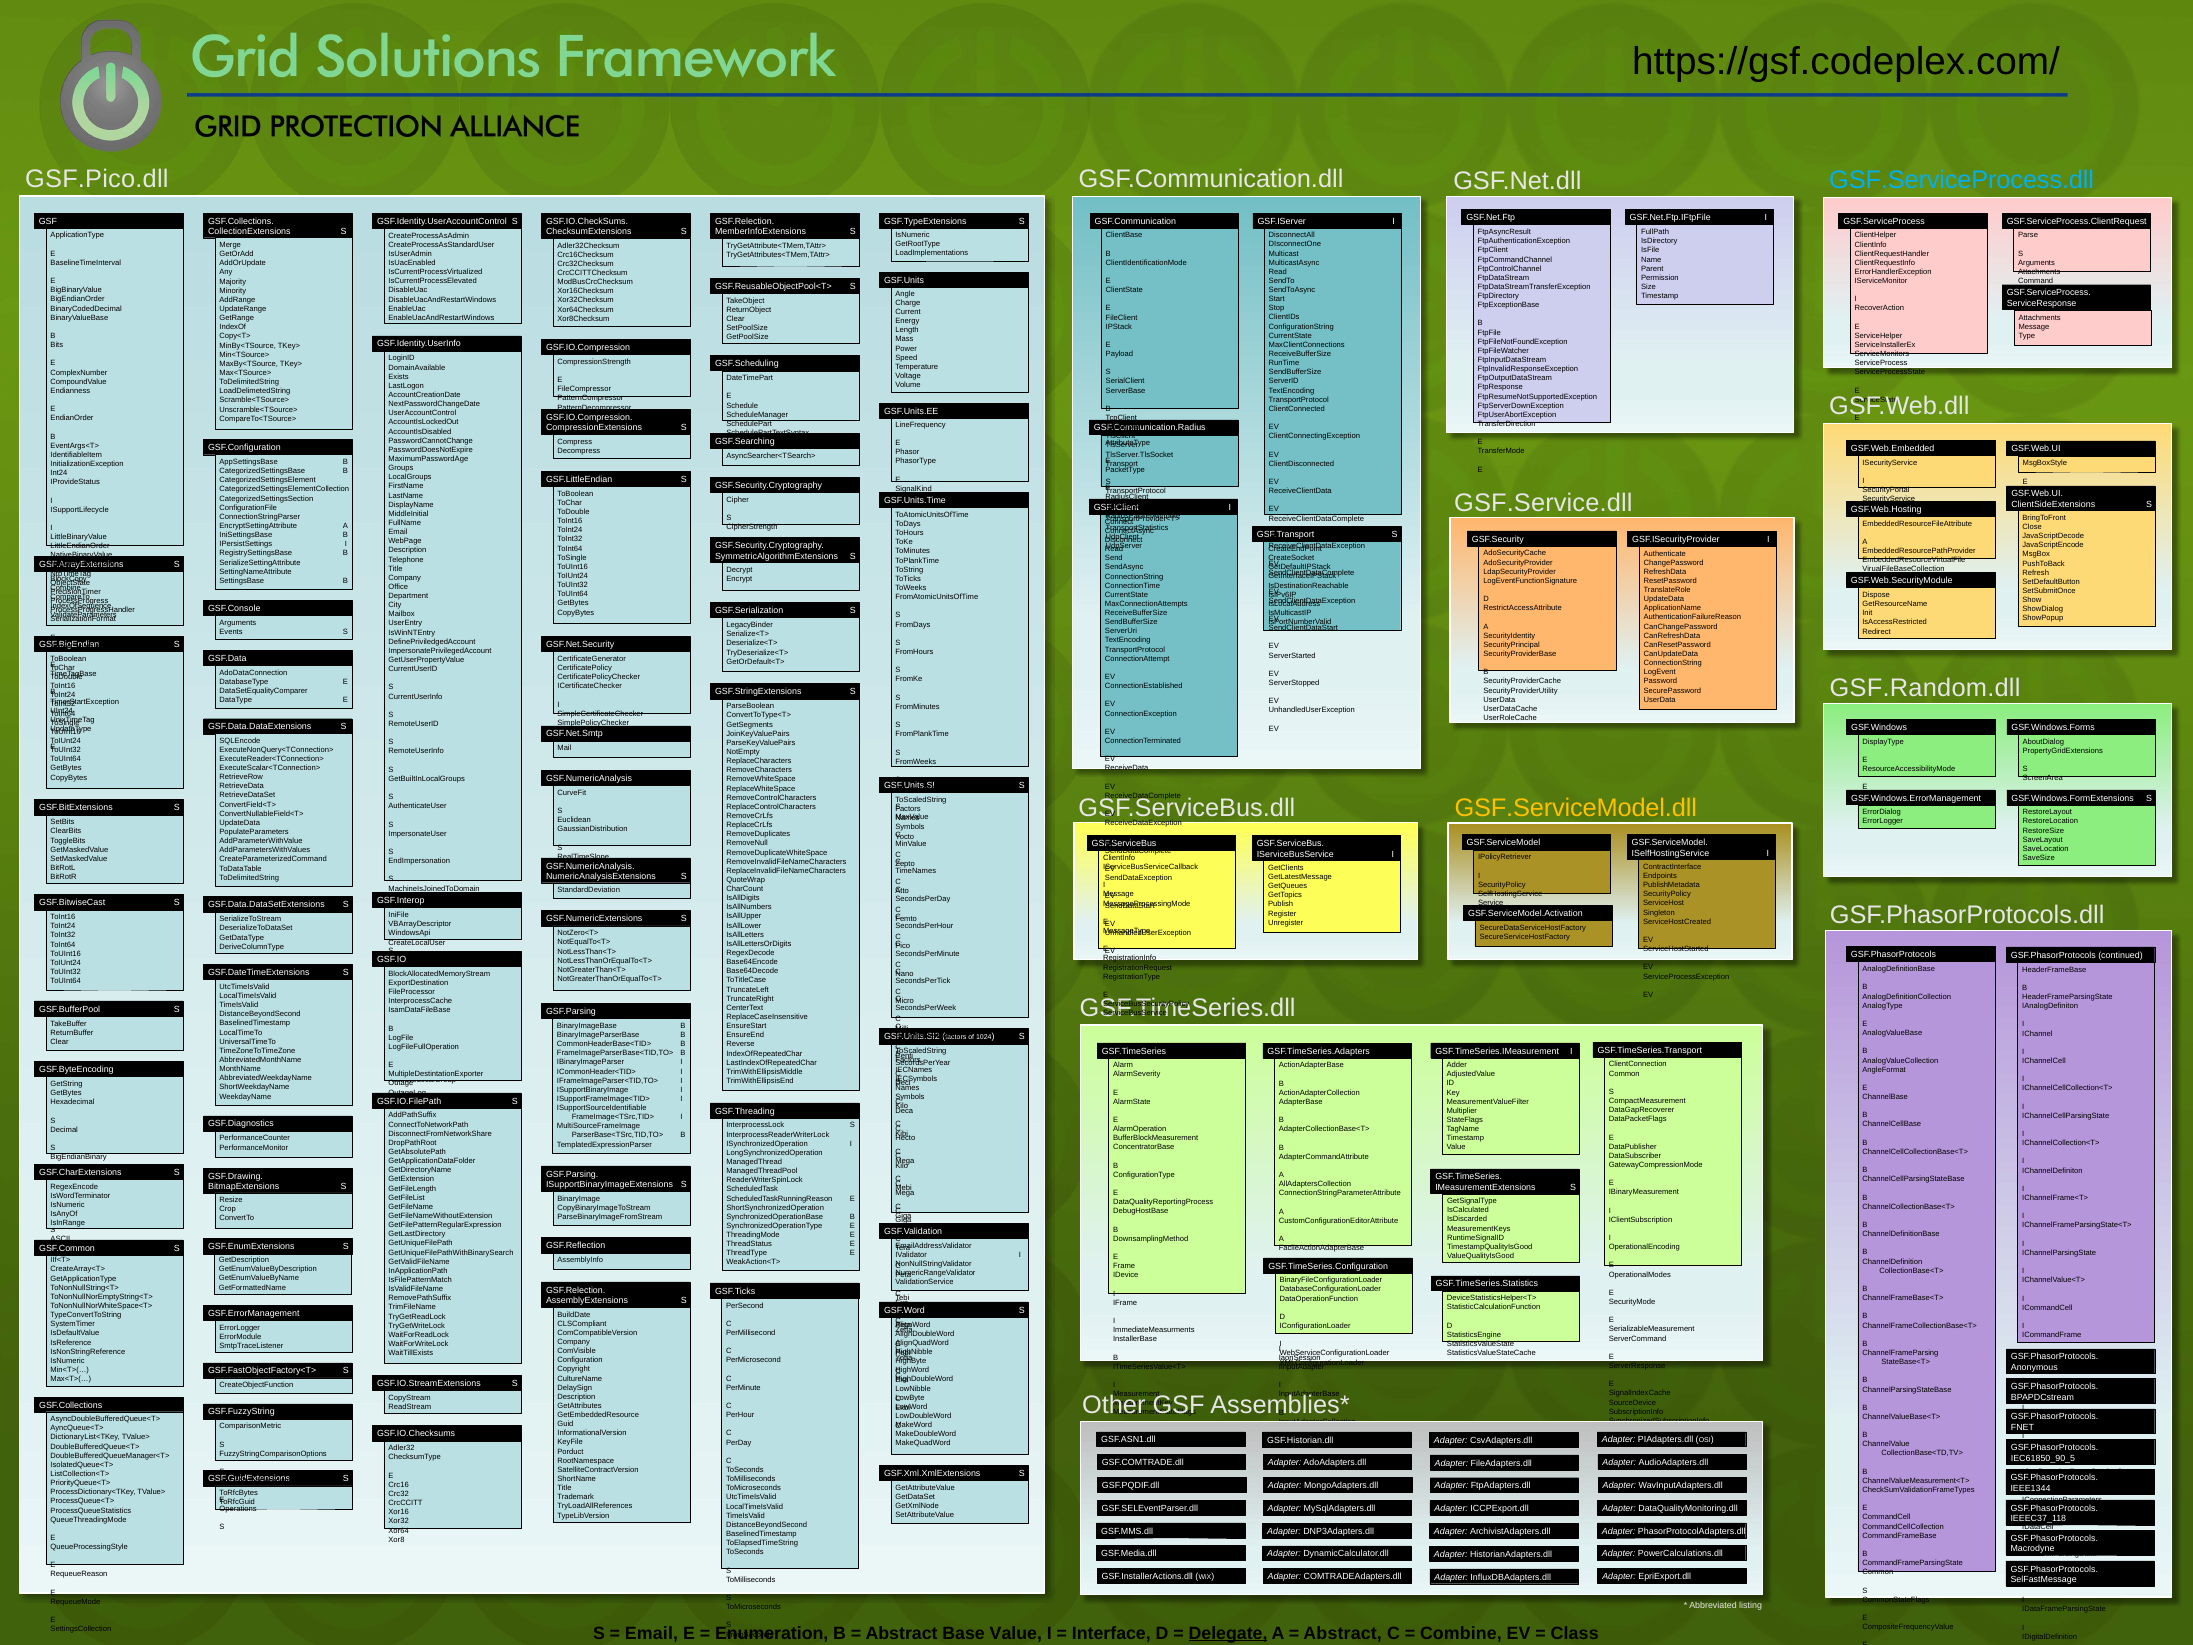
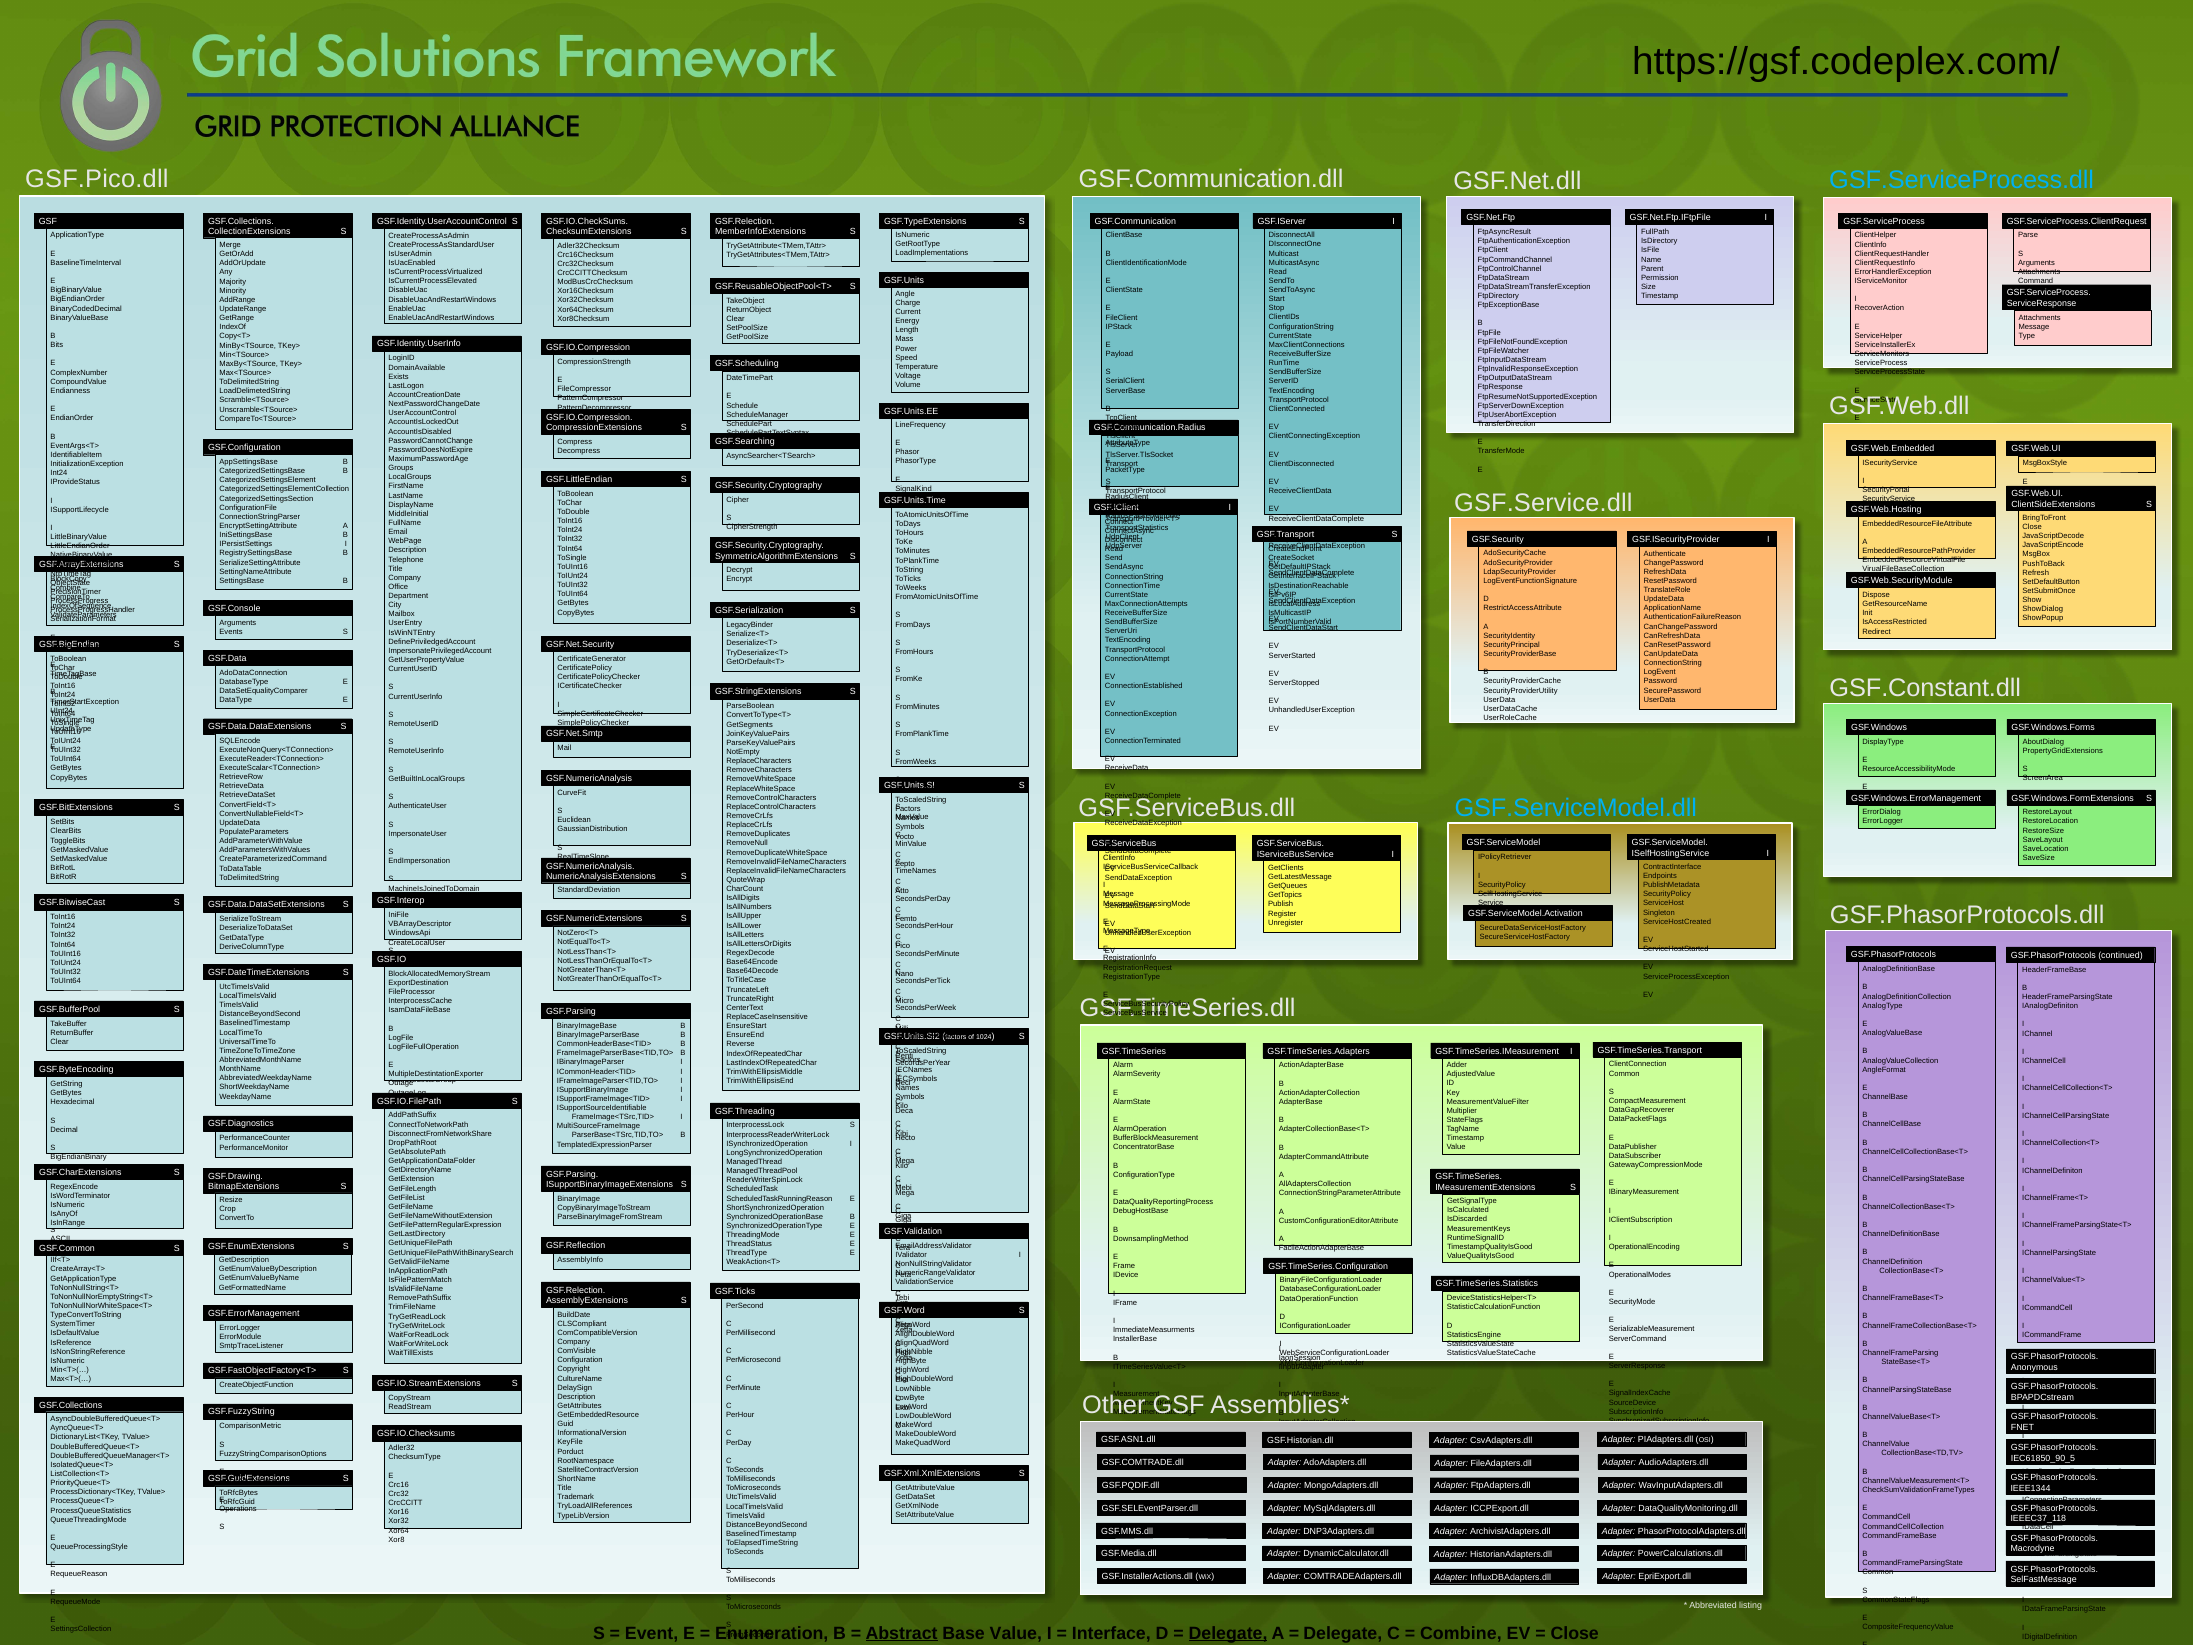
GSF.Random.dll: GSF.Random.dll -> GSF.Constant.dll
GSF.ServiceModel.dll colour: yellow -> light blue
Email at (651, 1633): Email -> Event
Abstract at (902, 1633) underline: none -> present
Abstract at (1343, 1633): Abstract -> Delegate
Class at (1575, 1633): Class -> Close
